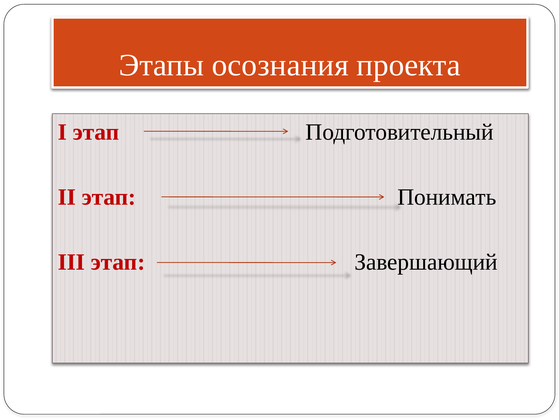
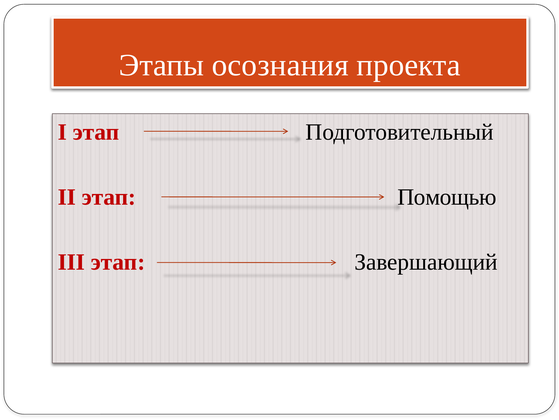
Понимать: Понимать -> Помощью
